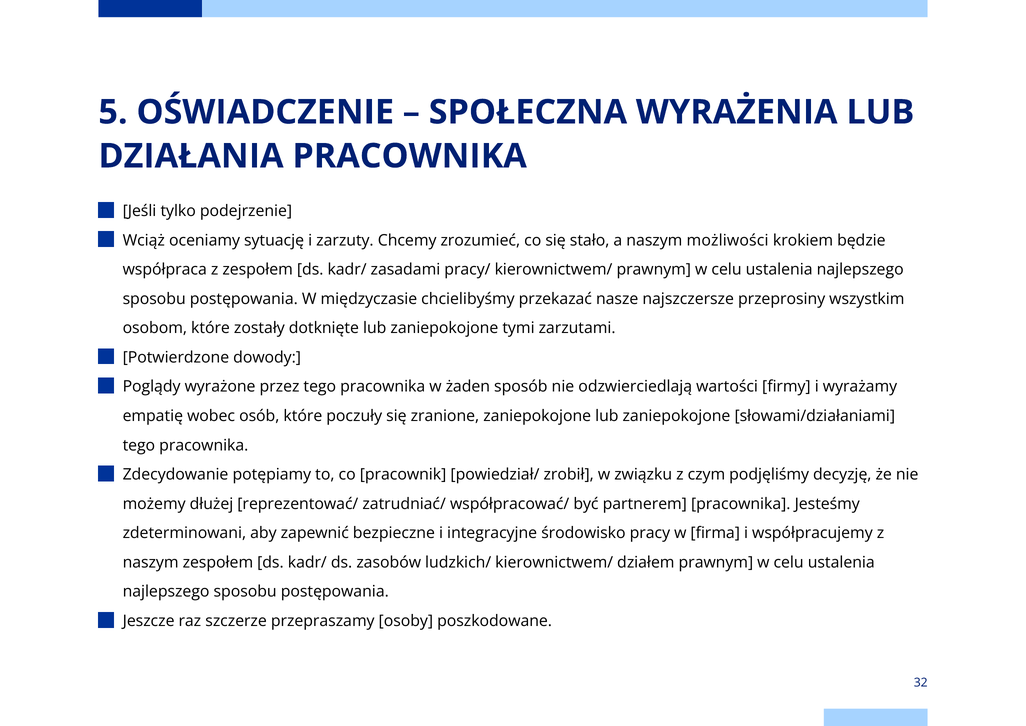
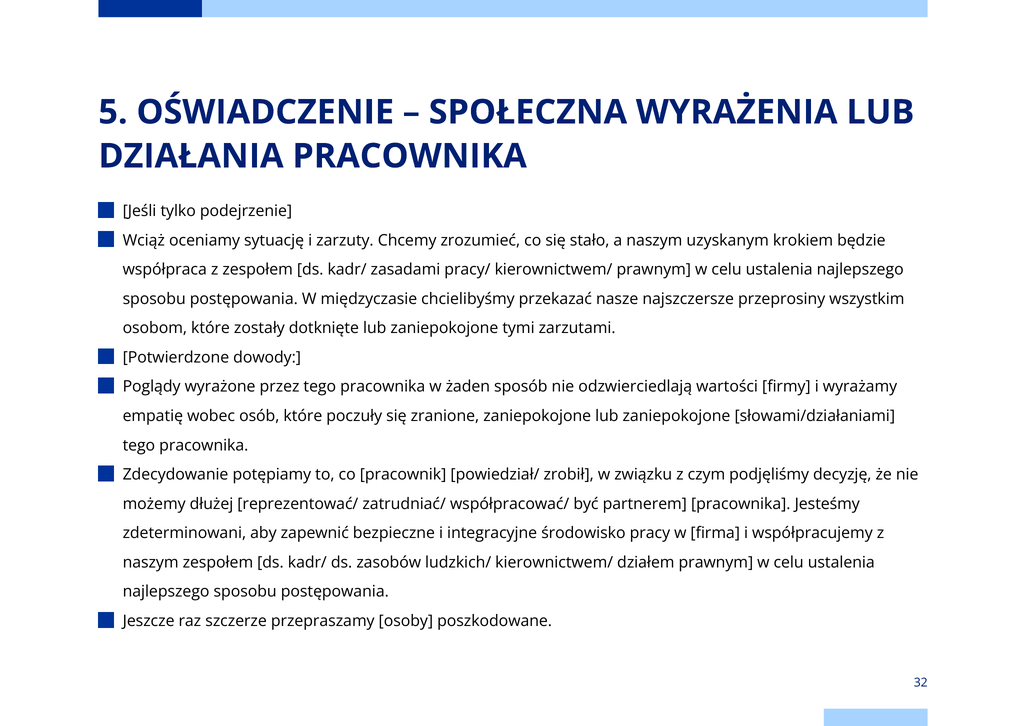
możliwości: możliwości -> uzyskanym
